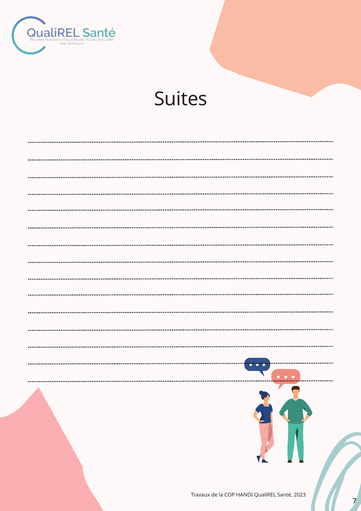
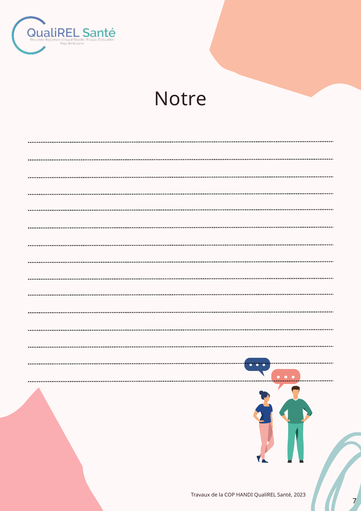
Suites: Suites -> Notre
